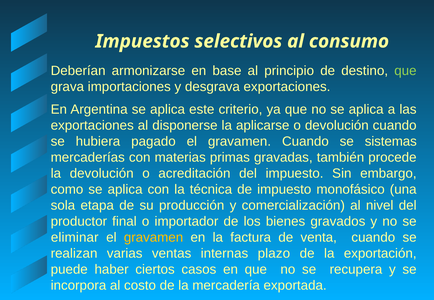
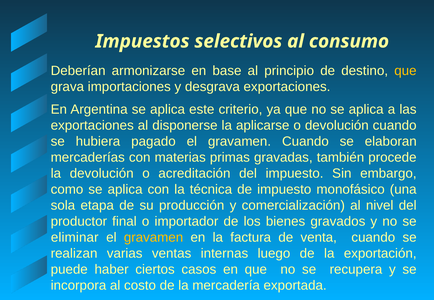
que at (405, 71) colour: light green -> yellow
sistemas: sistemas -> elaboran
plazo: plazo -> luego
